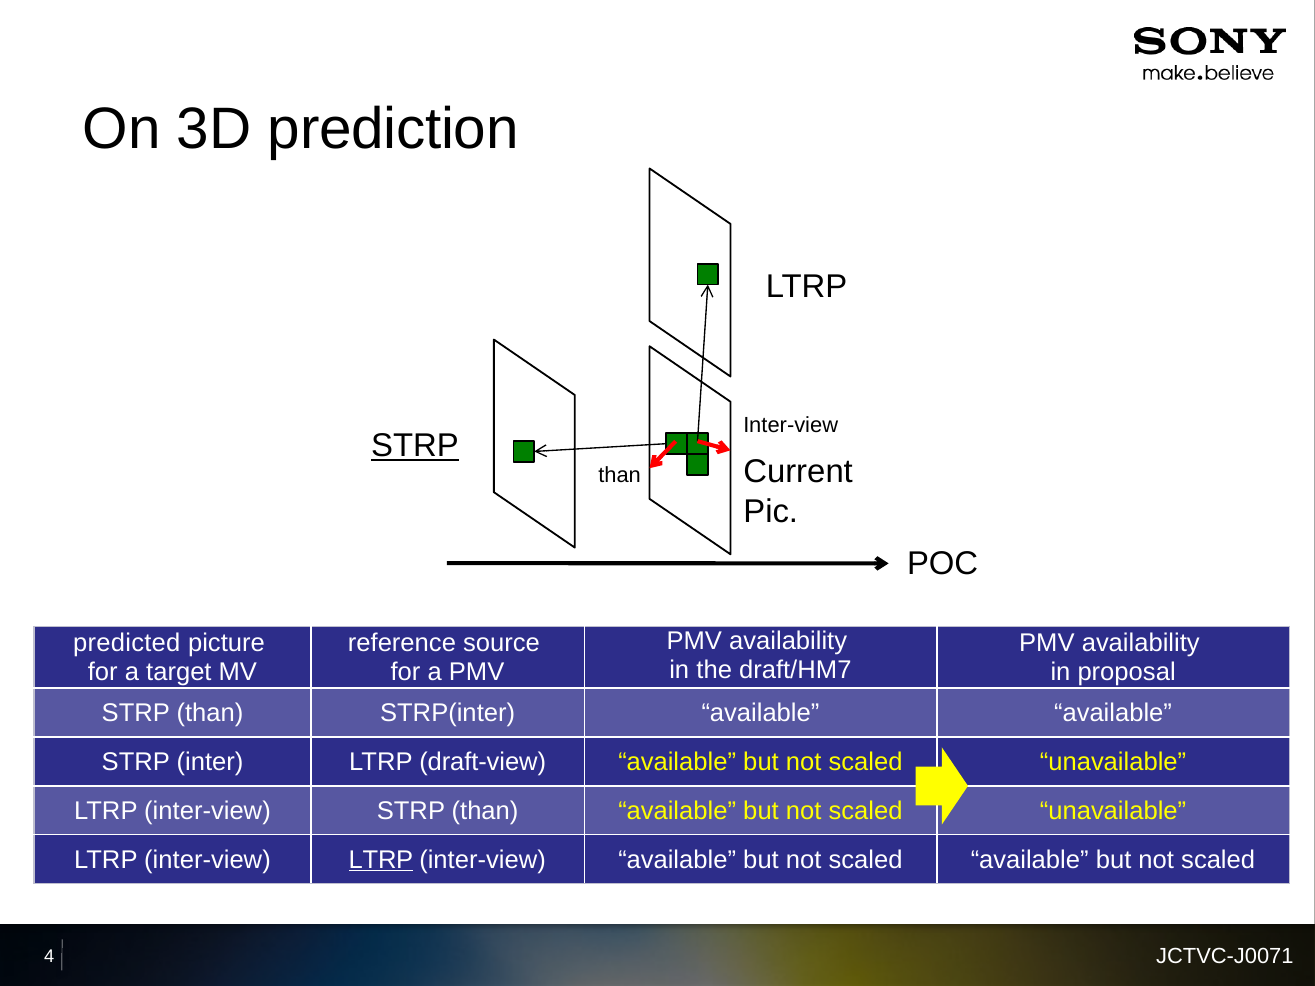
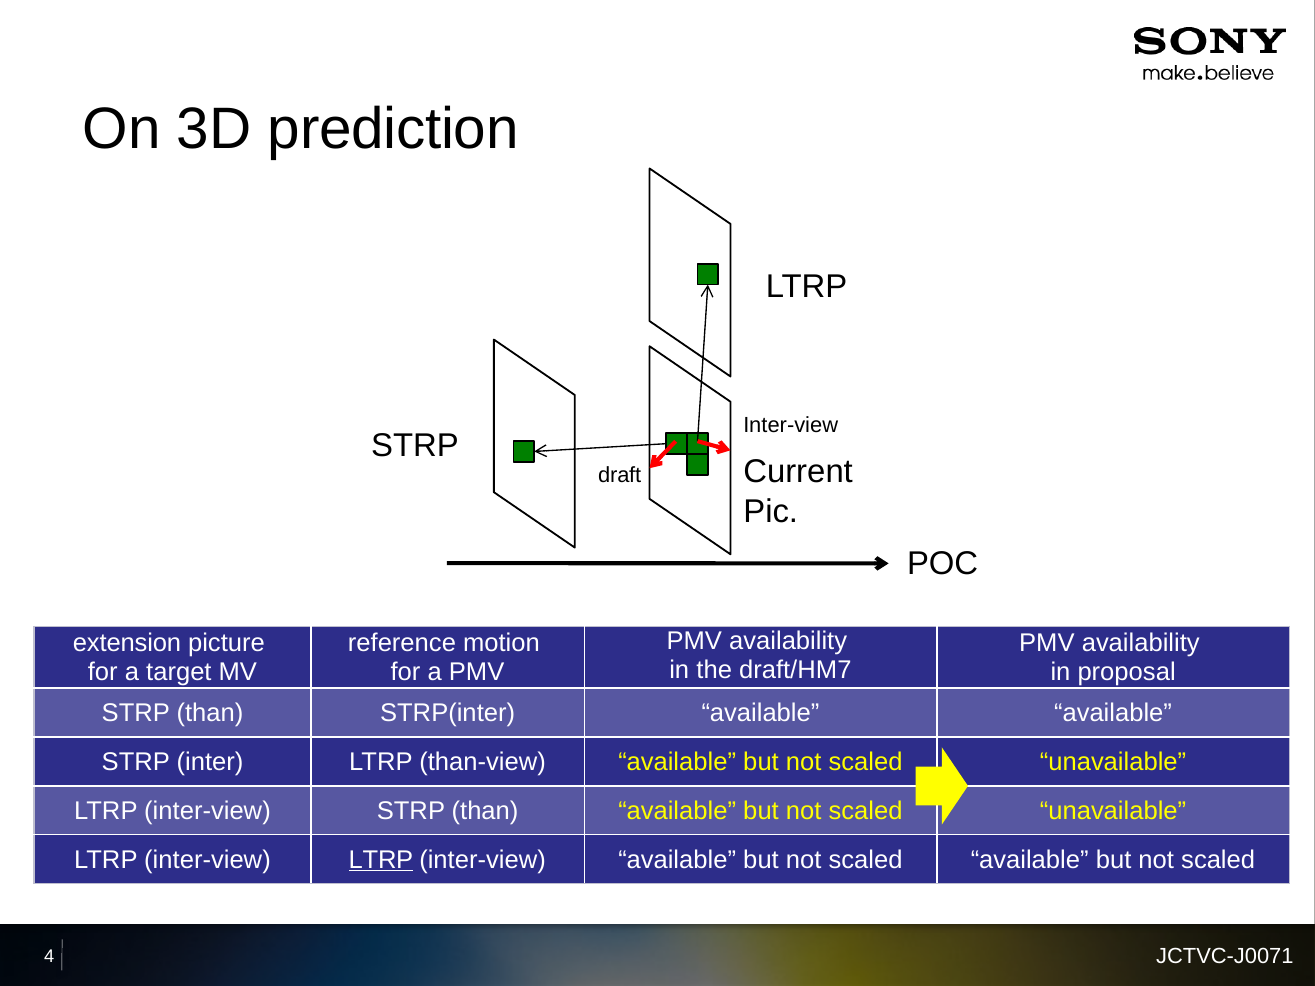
STRP at (415, 446) underline: present -> none
than at (620, 475): than -> draft
predicted: predicted -> extension
source: source -> motion
draft-view: draft-view -> than-view
